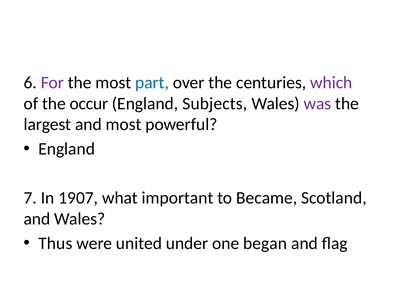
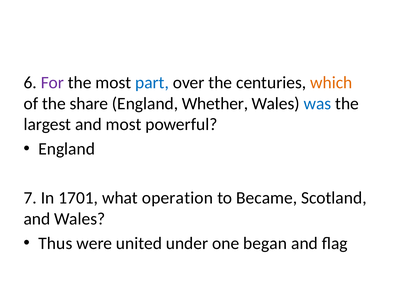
which colour: purple -> orange
occur: occur -> share
Subjects: Subjects -> Whether
was colour: purple -> blue
1907: 1907 -> 1701
important: important -> operation
